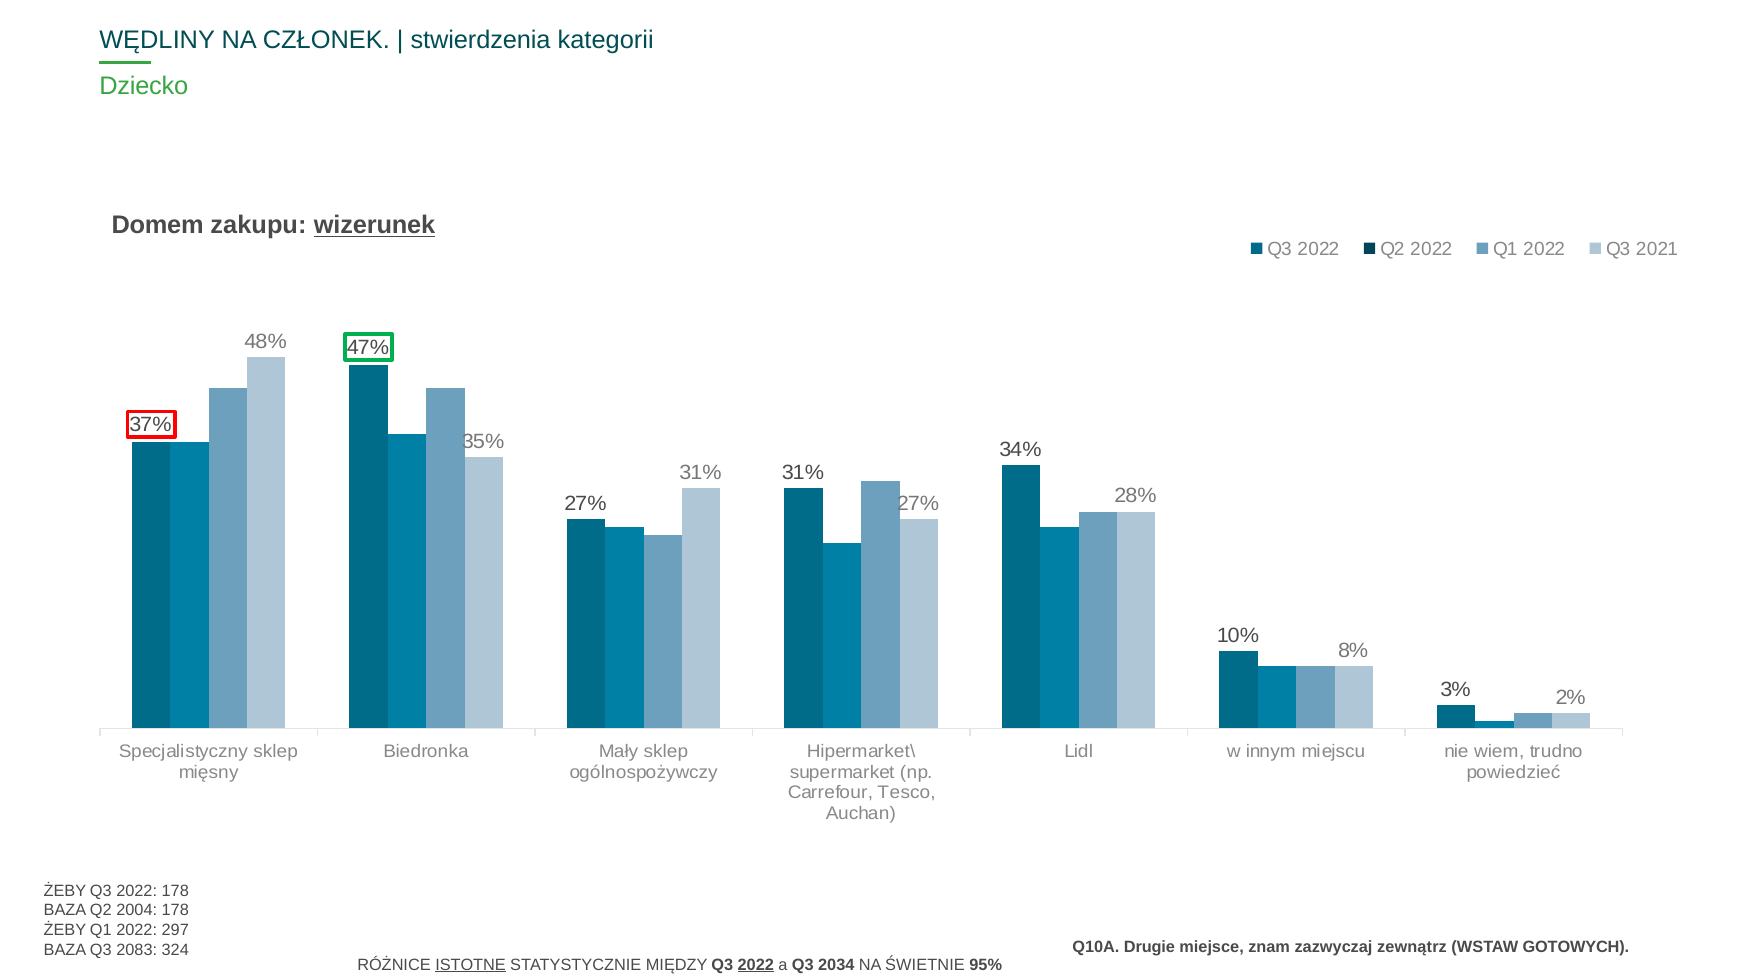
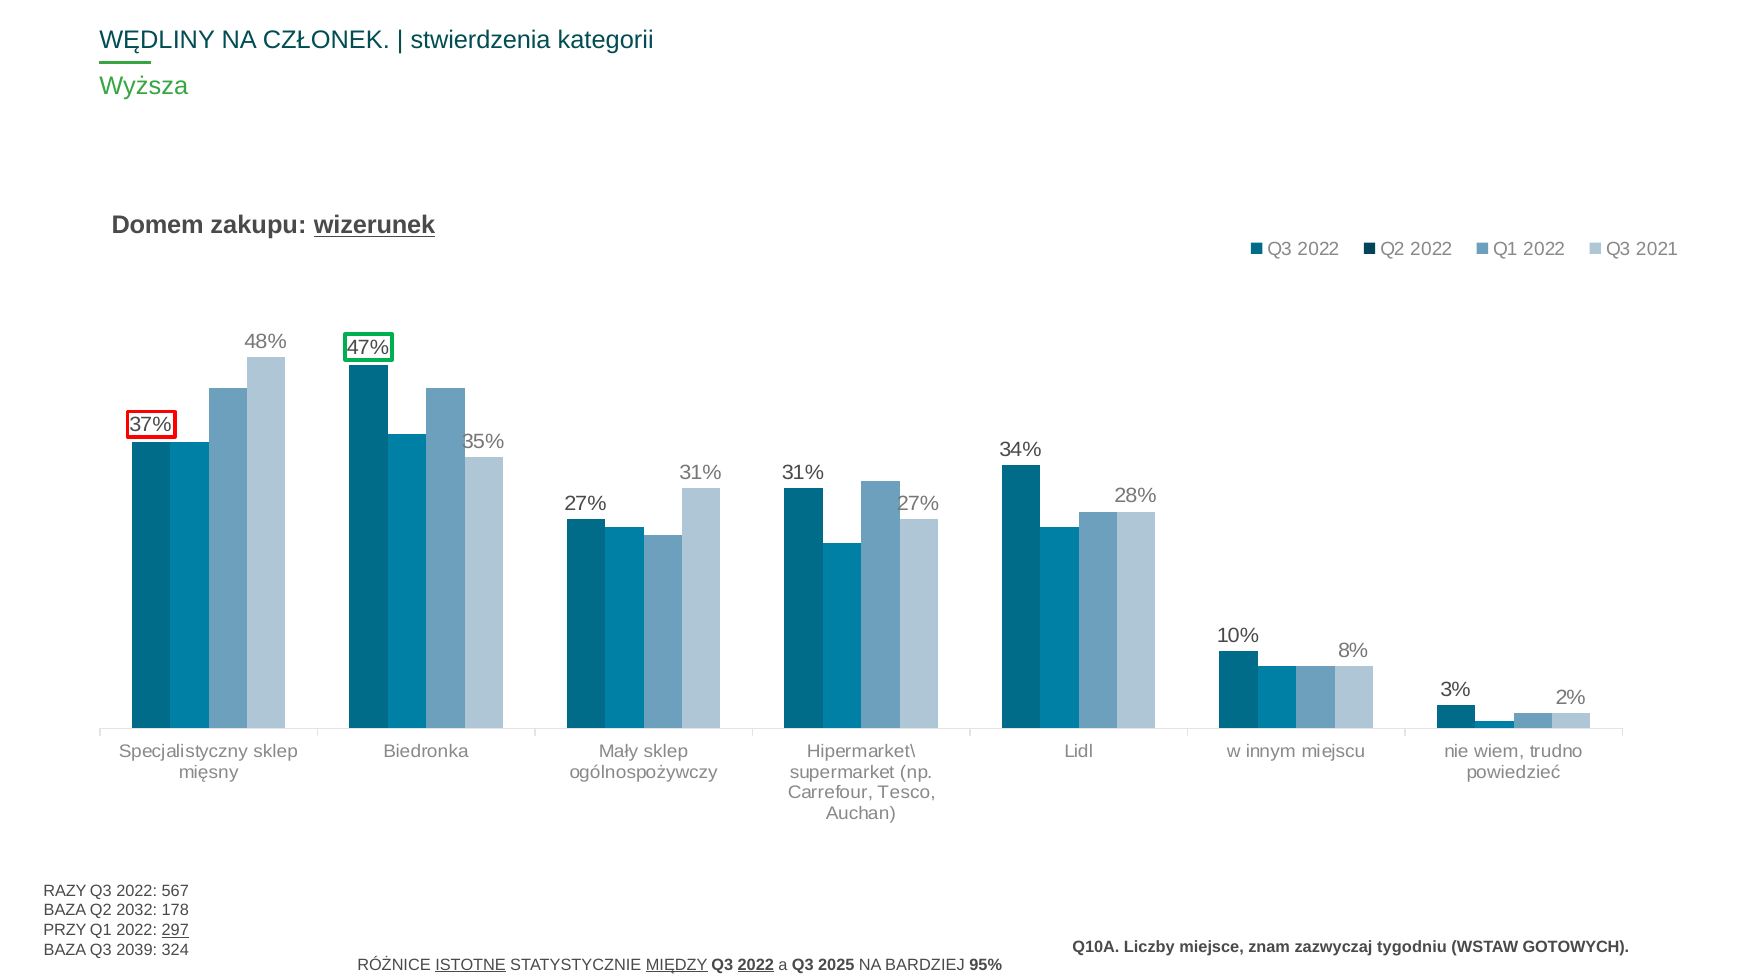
Dziecko: Dziecko -> Wyższa
ŻEBY at (65, 891): ŻEBY -> RAZY
2022 178: 178 -> 567
2004: 2004 -> 2032
ŻEBY at (65, 931): ŻEBY -> PRZY
297 underline: none -> present
Drugie: Drugie -> Liczby
zewnątrz: zewnątrz -> tygodniu
2083: 2083 -> 2039
MIĘDZY underline: none -> present
2034: 2034 -> 2025
ŚWIETNIE: ŚWIETNIE -> BARDZIEJ
